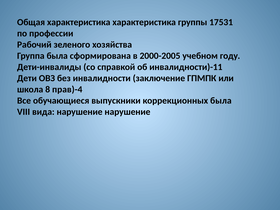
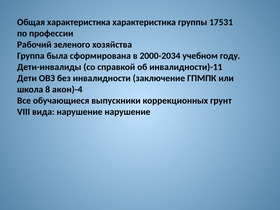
2000-2005: 2000-2005 -> 2000-2034
прав)-4: прав)-4 -> акон)-4
коррекционных была: была -> грунт
